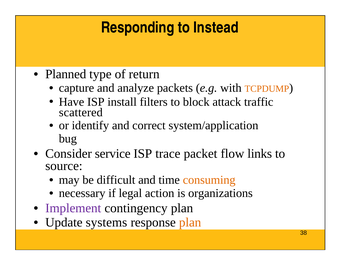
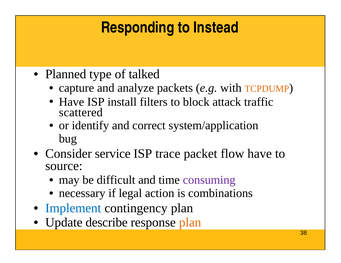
return: return -> talked
flow links: links -> have
consuming colour: orange -> purple
organizations: organizations -> combinations
Implement colour: purple -> blue
systems: systems -> describe
